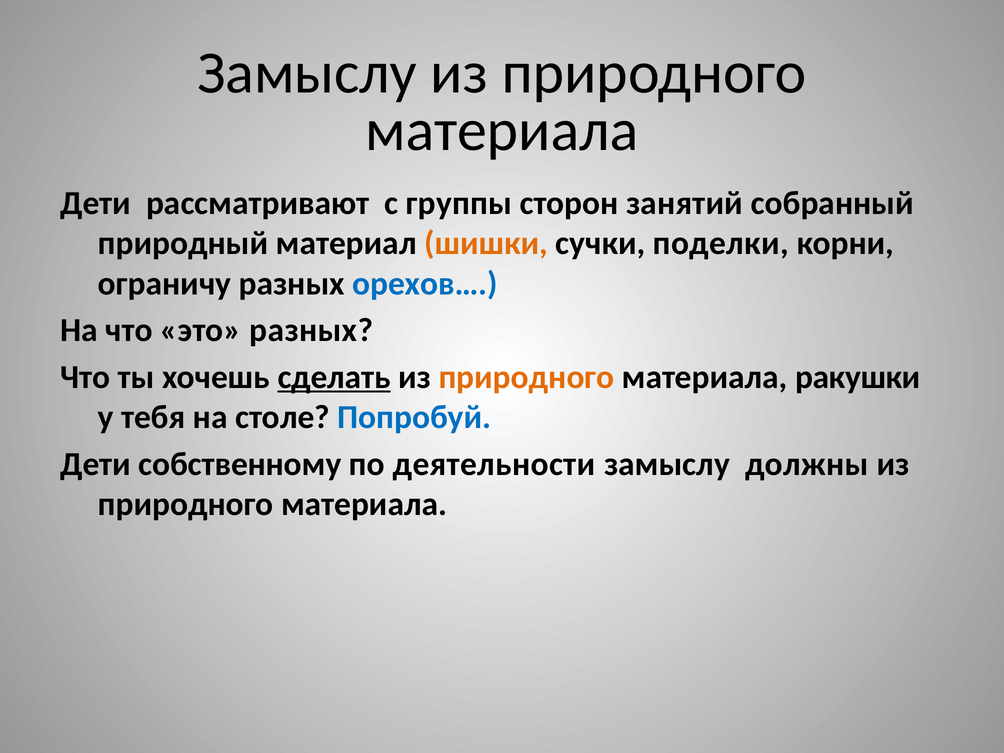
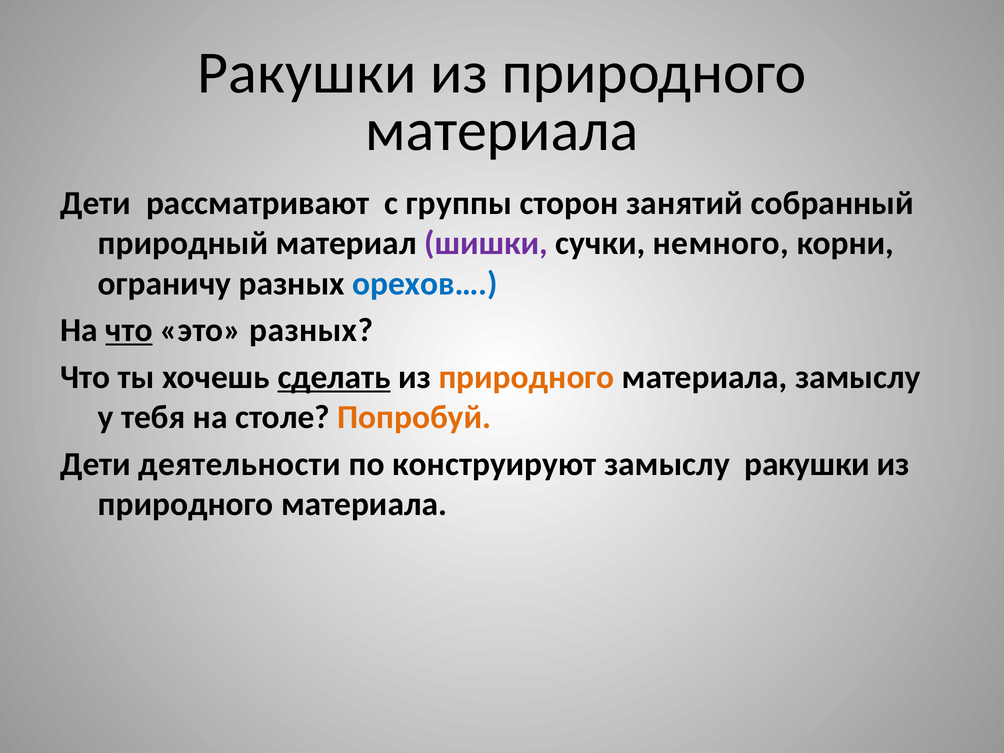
Замыслу at (307, 73): Замыслу -> Ракушки
шишки colour: orange -> purple
поделки: поделки -> немного
что at (129, 330) underline: none -> present
материала ракушки: ракушки -> замыслу
Попробуй colour: blue -> orange
собственному: собственному -> деятельности
деятельности: деятельности -> конструируют
замыслу должны: должны -> ракушки
